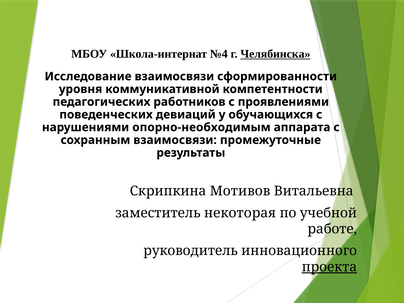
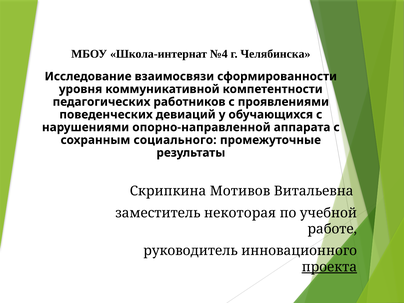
Челябинска underline: present -> none
опорно-необходимым: опорно-необходимым -> опорно-направленной
сохранным взаимосвязи: взаимосвязи -> социального
